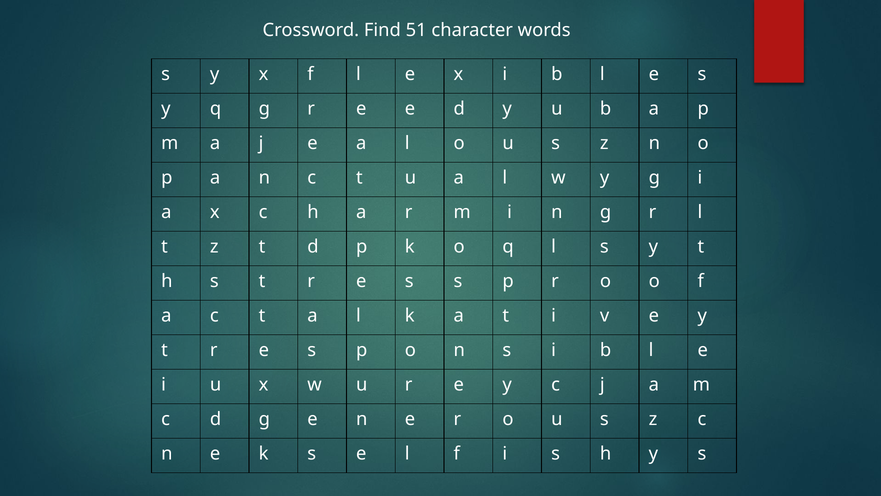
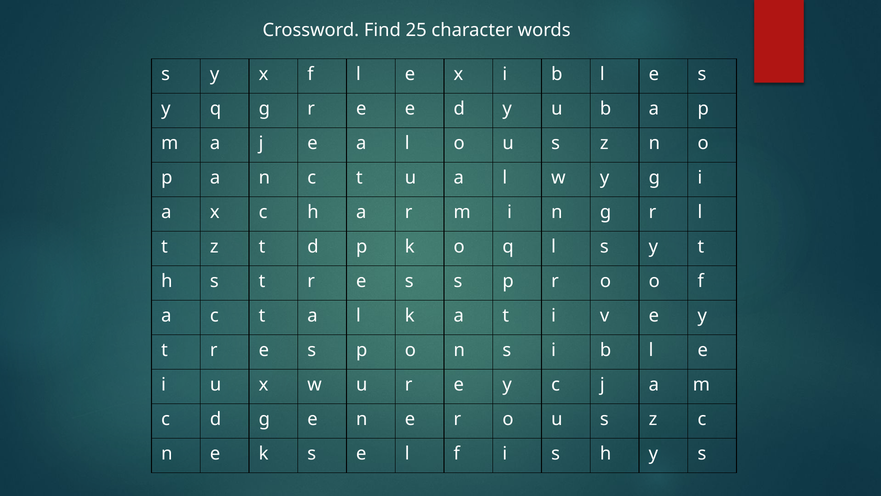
51: 51 -> 25
